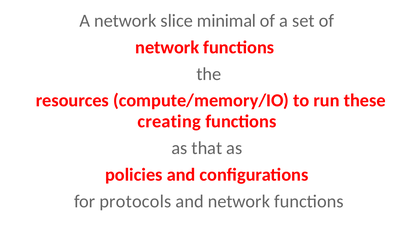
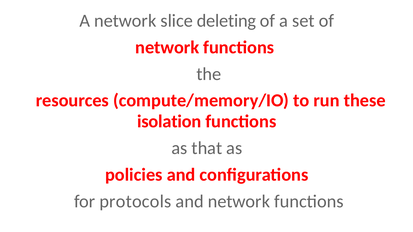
minimal: minimal -> deleting
creating: creating -> isolation
